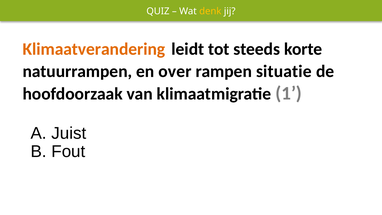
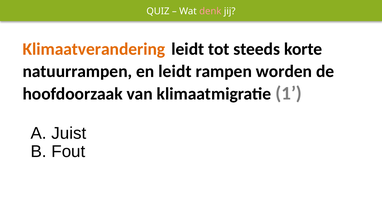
denk colour: yellow -> pink
en over: over -> leidt
situatie: situatie -> worden
